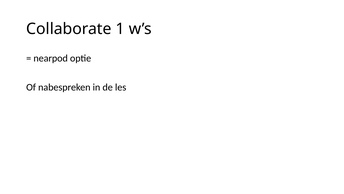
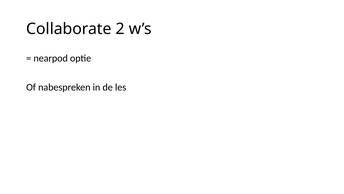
1: 1 -> 2
